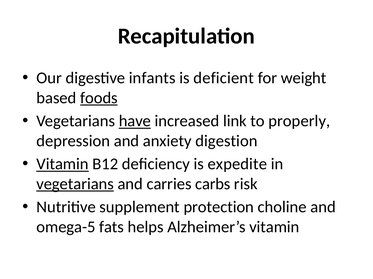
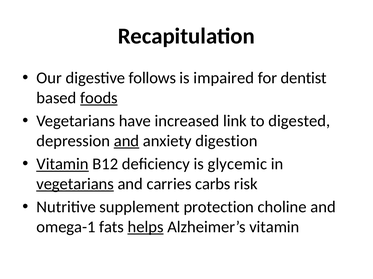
infants: infants -> follows
deficient: deficient -> impaired
weight: weight -> dentist
have underline: present -> none
properly: properly -> digested
and at (127, 141) underline: none -> present
expedite: expedite -> glycemic
omega-5: omega-5 -> omega-1
helps underline: none -> present
